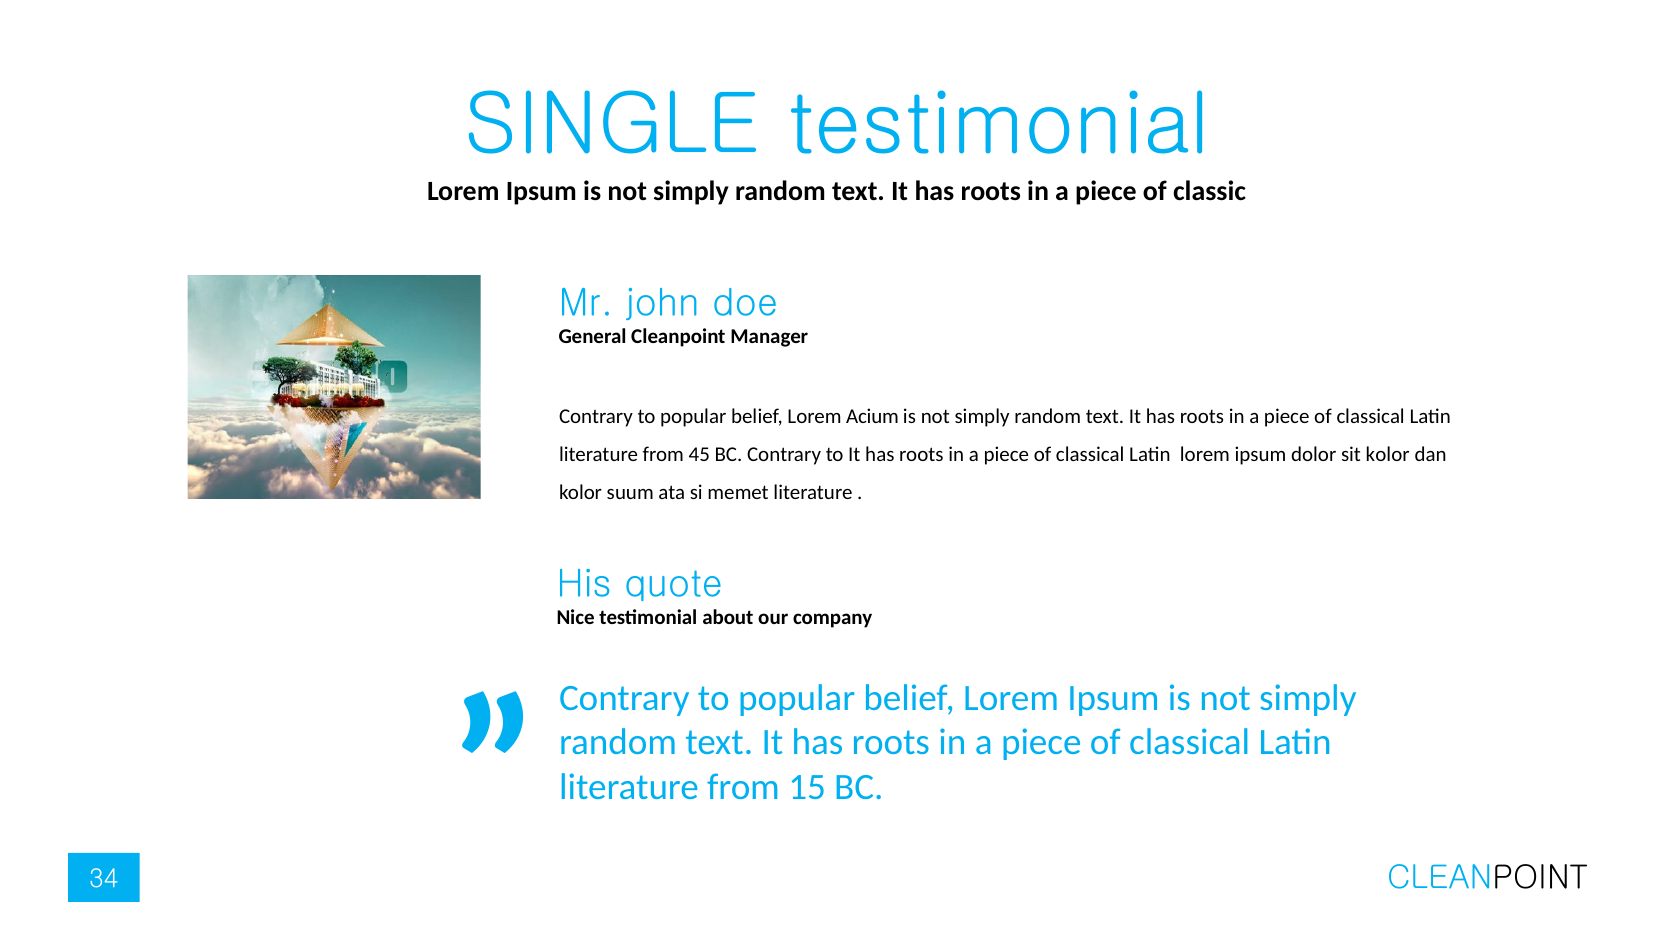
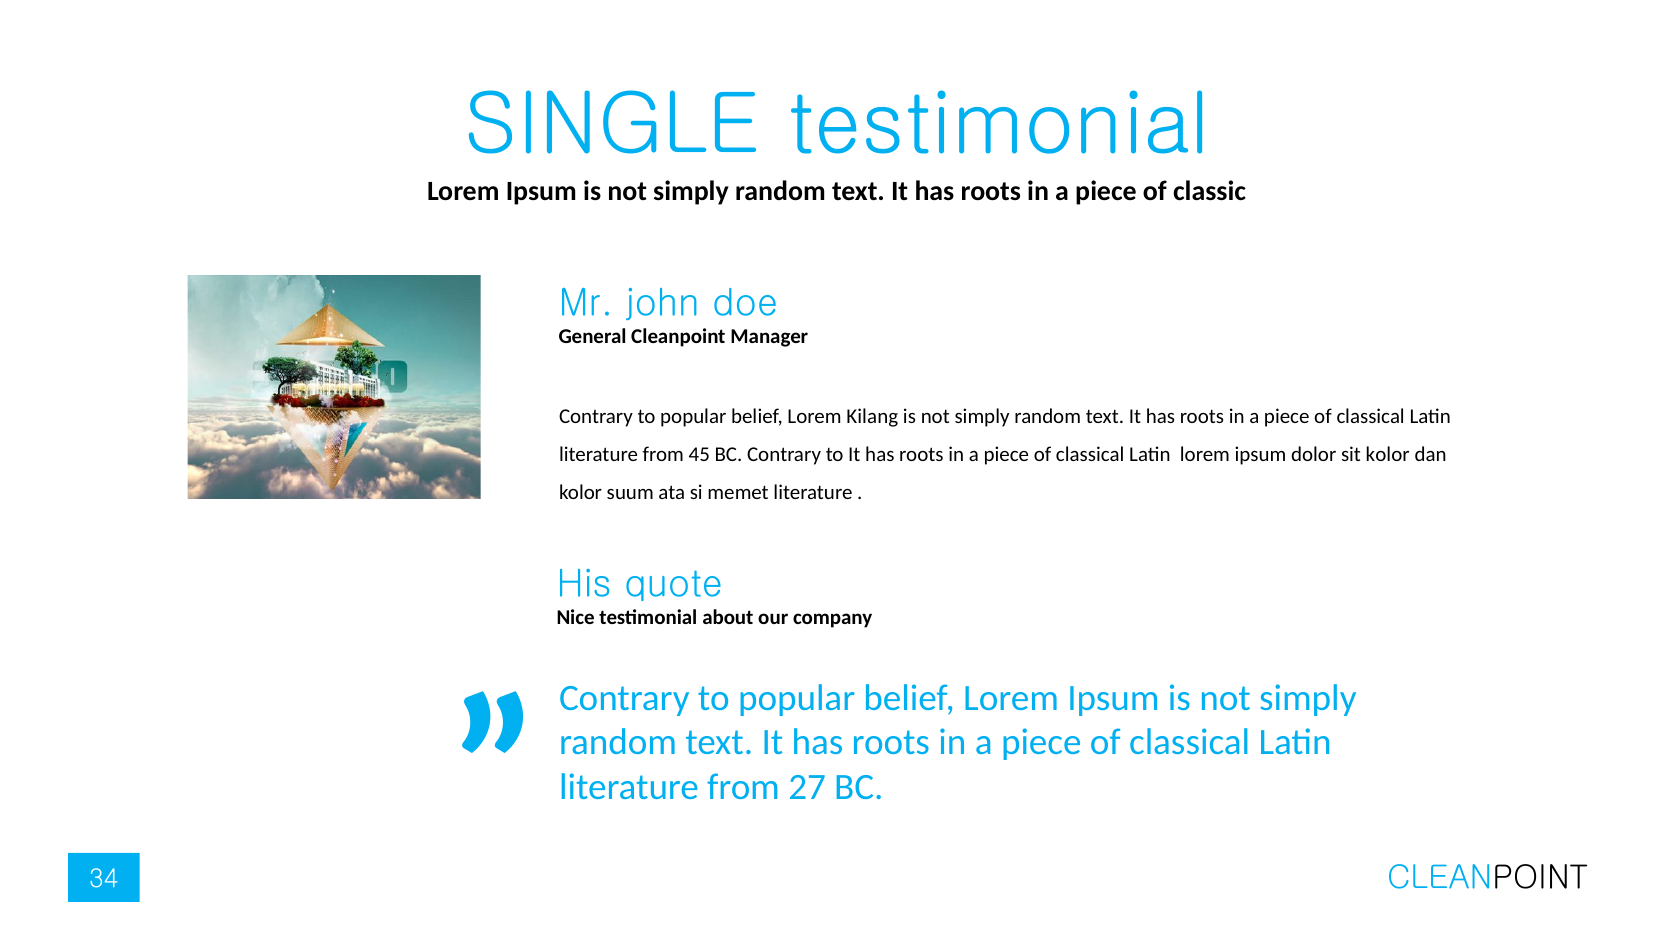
Acium: Acium -> Kilang
15: 15 -> 27
